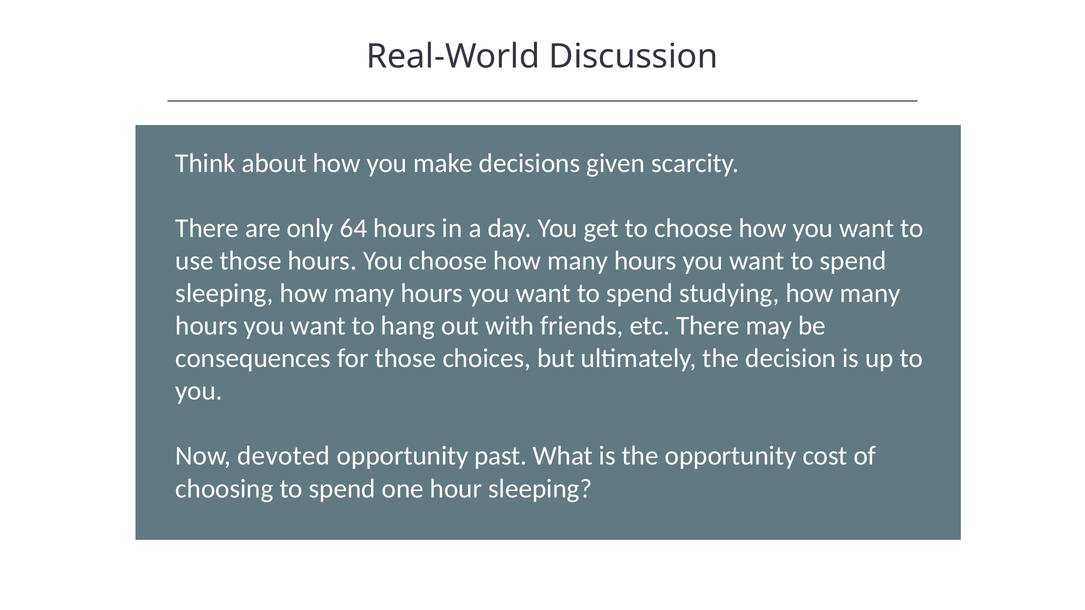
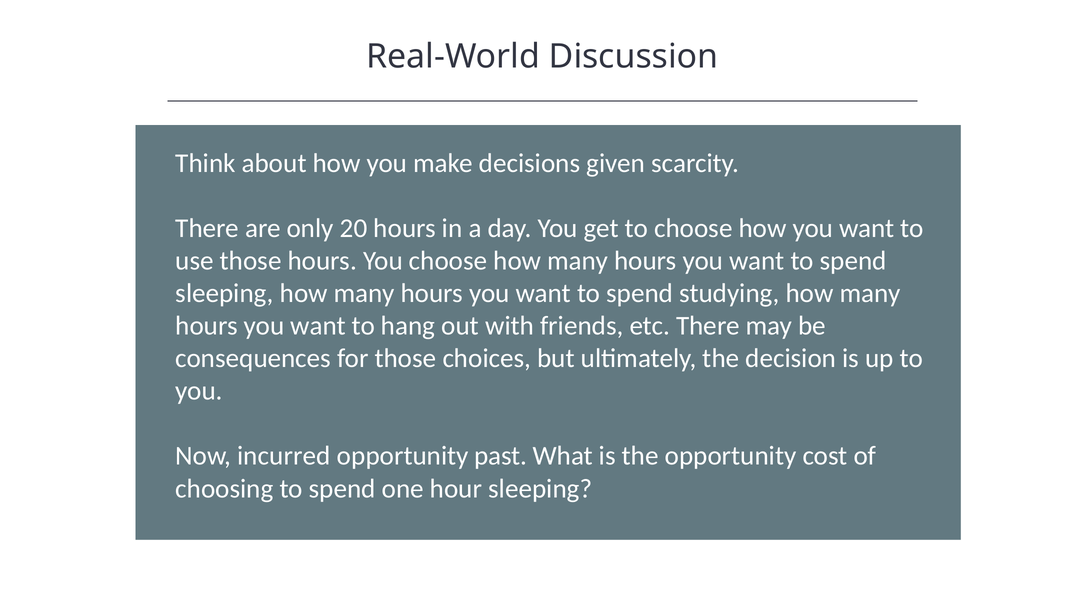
64: 64 -> 20
devoted: devoted -> incurred
